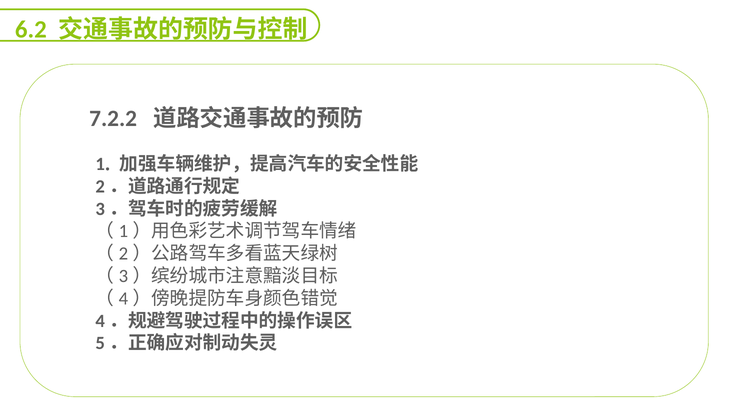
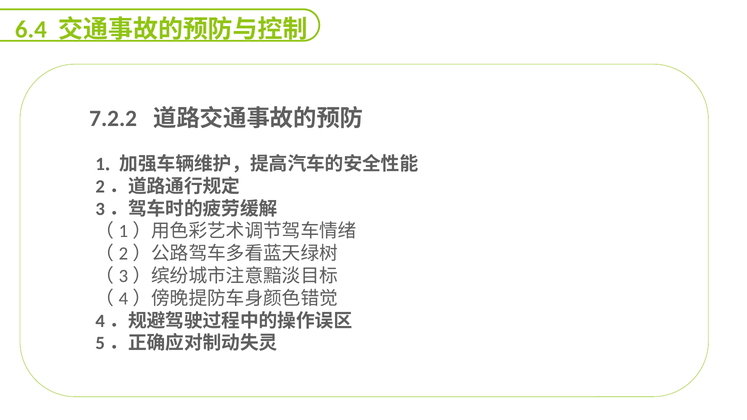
6.2: 6.2 -> 6.4
